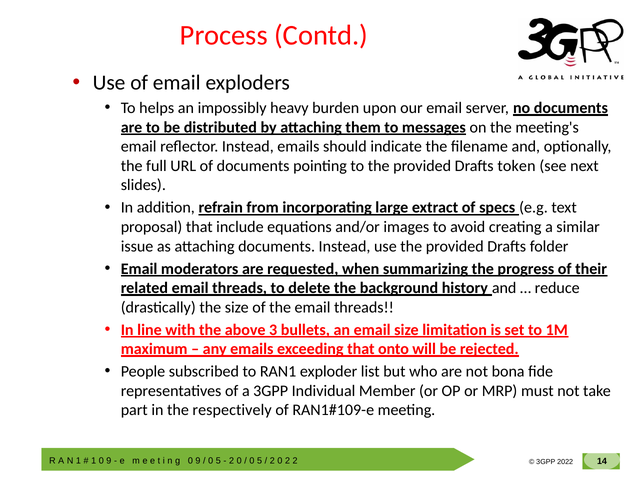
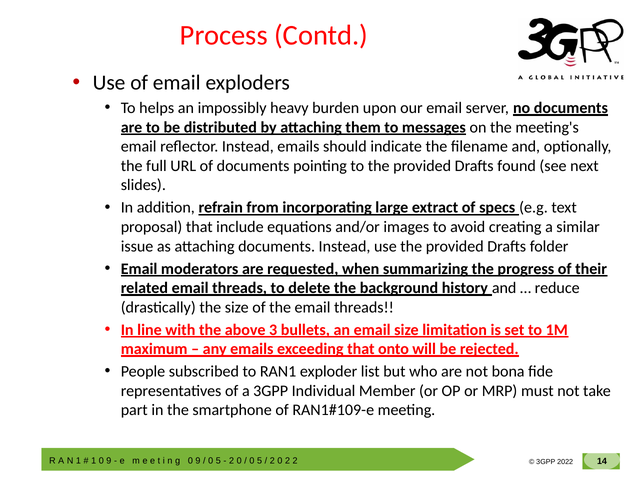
token: token -> found
respectively: respectively -> smartphone
